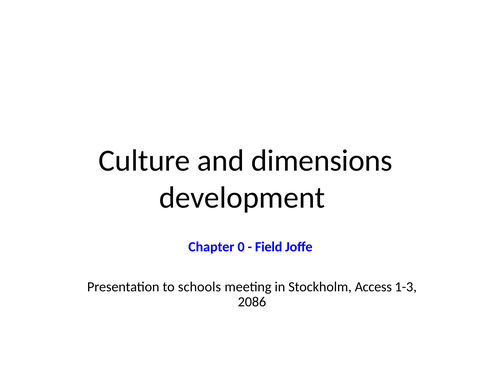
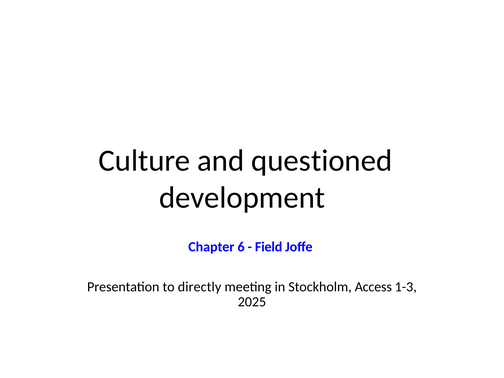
dimensions: dimensions -> questioned
0: 0 -> 6
schools: schools -> directly
2086: 2086 -> 2025
